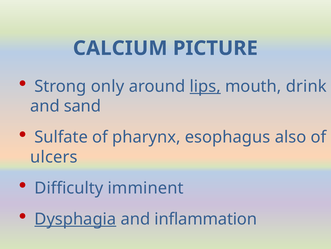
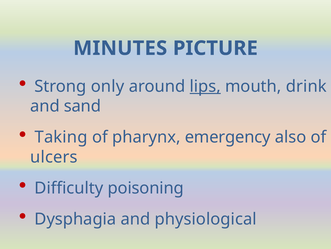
CALCIUM: CALCIUM -> MINUTES
Sulfate: Sulfate -> Taking
esophagus: esophagus -> emergency
imminent: imminent -> poisoning
Dysphagia underline: present -> none
inflammation: inflammation -> physiological
